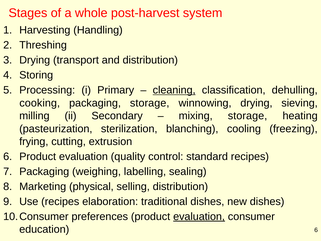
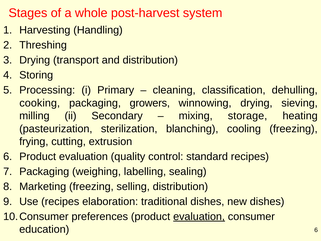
cleaning underline: present -> none
packaging storage: storage -> growers
Marketing physical: physical -> freezing
